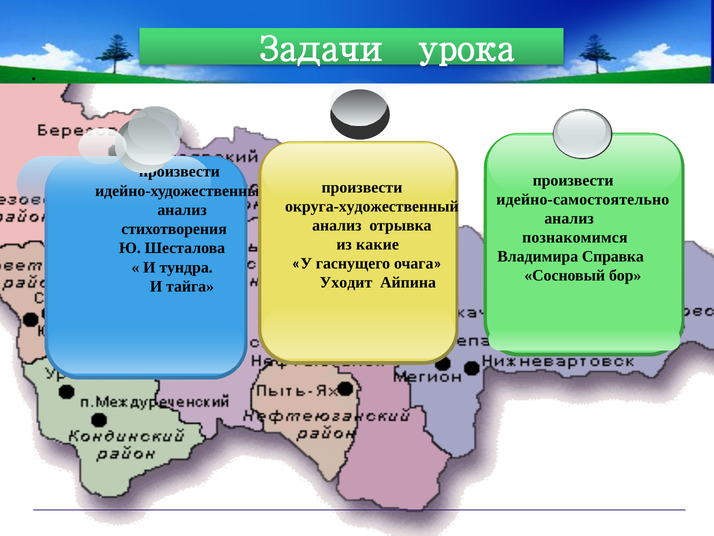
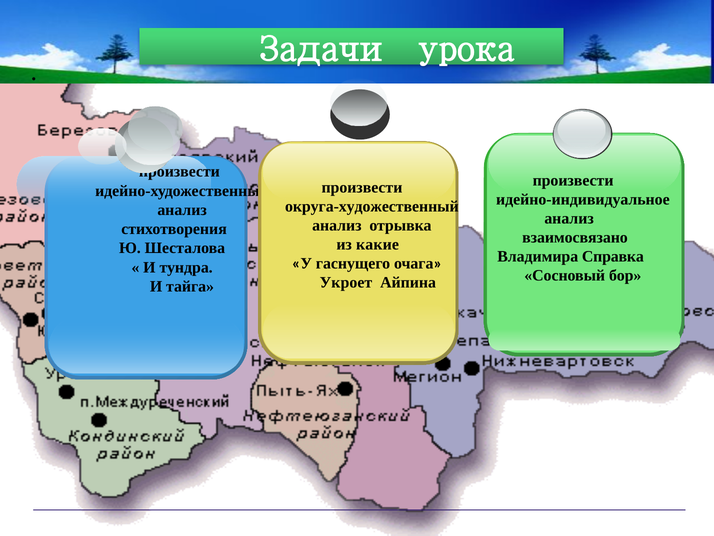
идейно-самостоятельно: идейно-самостоятельно -> идейно-индивидуальное
познакомимся: познакомимся -> взаимосвязано
Уходит: Уходит -> Укроет
